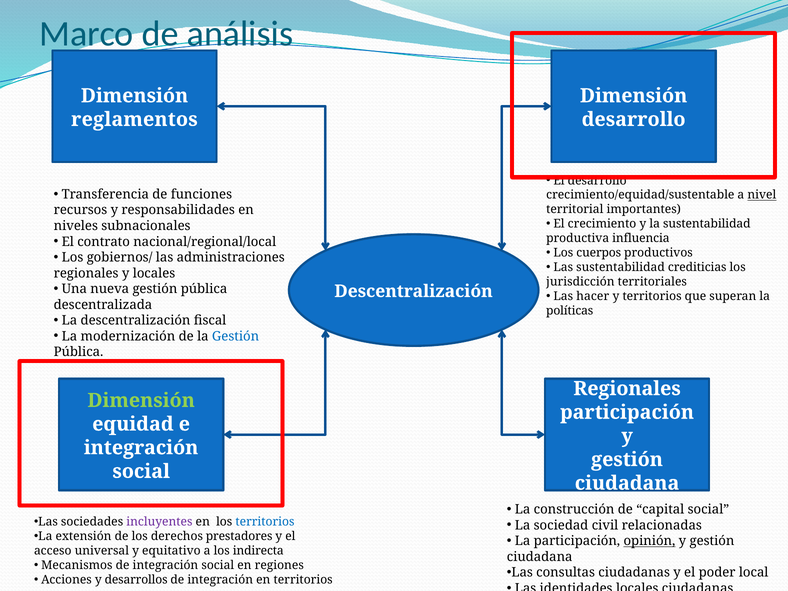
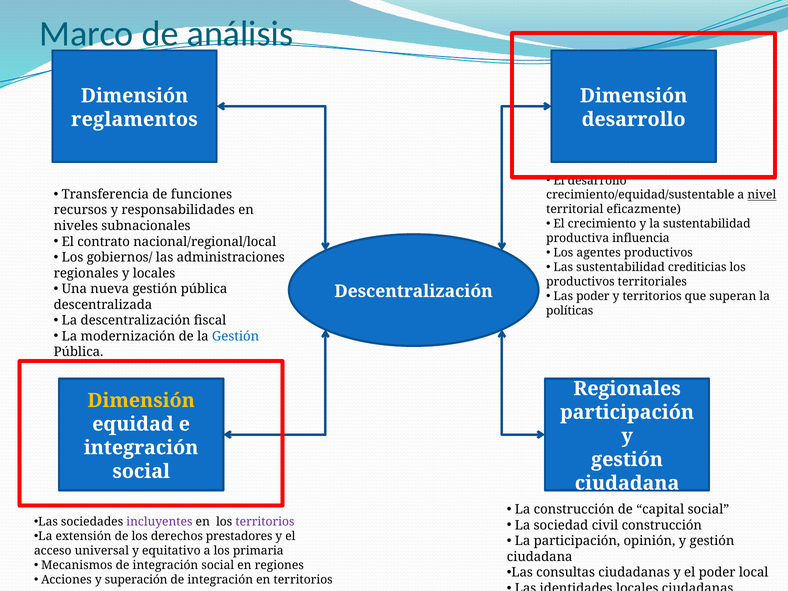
importantes: importantes -> eficazmente
cuerpos: cuerpos -> agentes
jurisdicción at (580, 282): jurisdicción -> productivos
Las hacer: hacer -> poder
Dimensión at (141, 400) colour: light green -> yellow
territorios at (265, 522) colour: blue -> purple
civil relacionadas: relacionadas -> construcción
opinión underline: present -> none
indirecta: indirecta -> primaria
desarrollos: desarrollos -> superación
